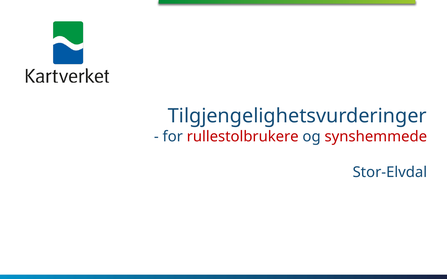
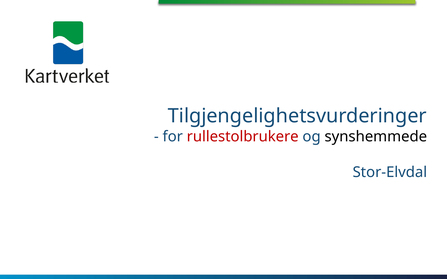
synshemmede colour: red -> black
